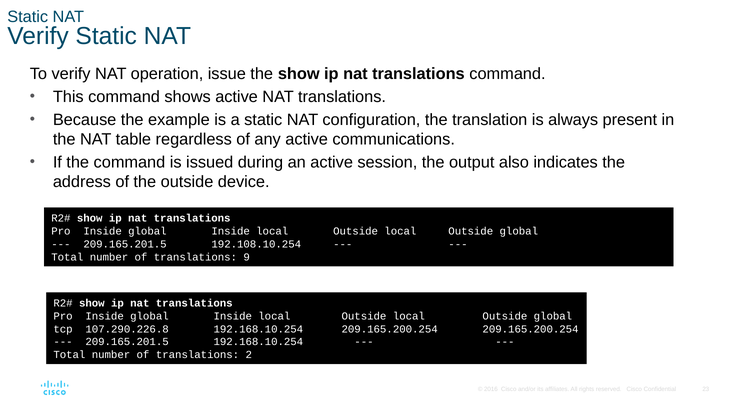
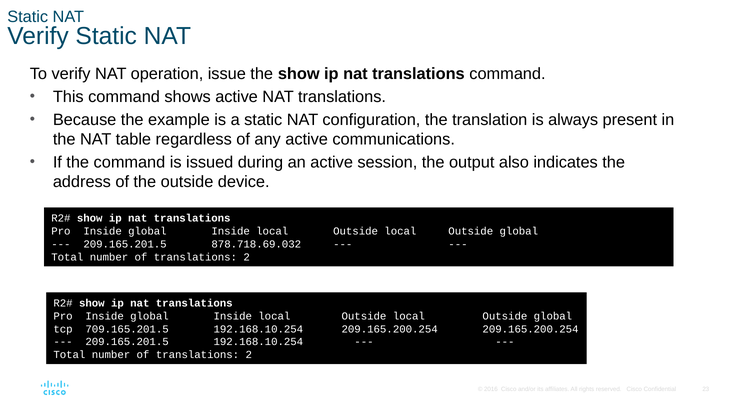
192.108.10.254: 192.108.10.254 -> 878.718.69.032
9 at (247, 257): 9 -> 2
107.290.226.8: 107.290.226.8 -> 709.165.201.5
